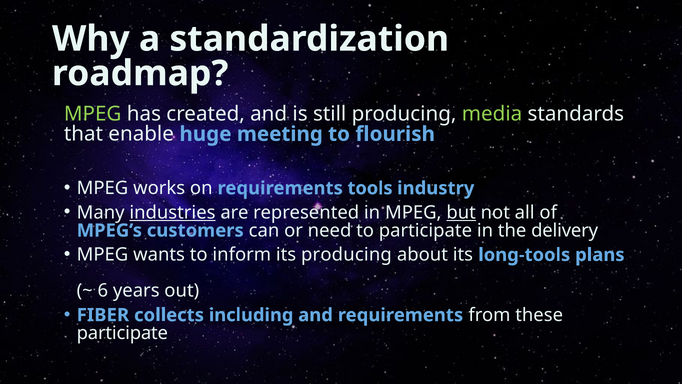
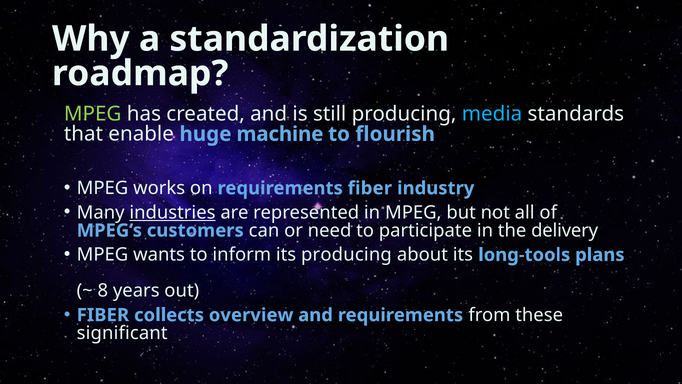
media colour: light green -> light blue
meeting: meeting -> machine
requirements tools: tools -> fiber
but underline: present -> none
6: 6 -> 8
including: including -> overview
participate at (122, 333): participate -> significant
